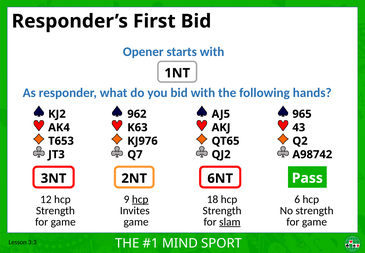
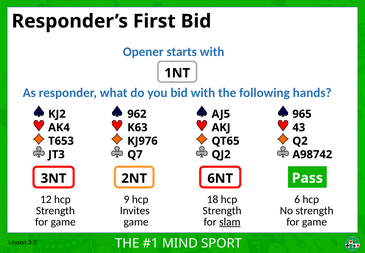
hcp at (140, 199) underline: present -> none
